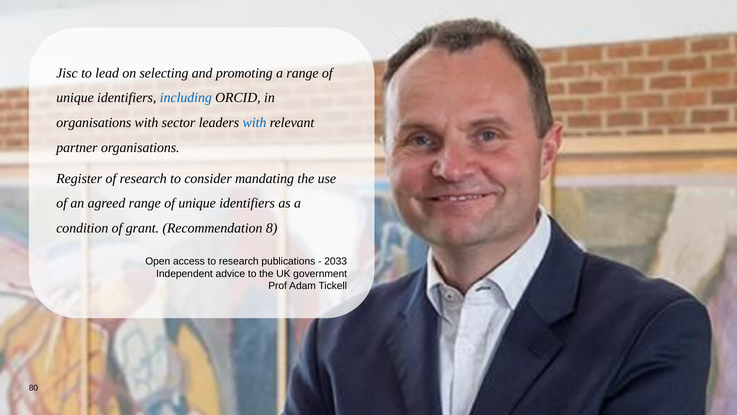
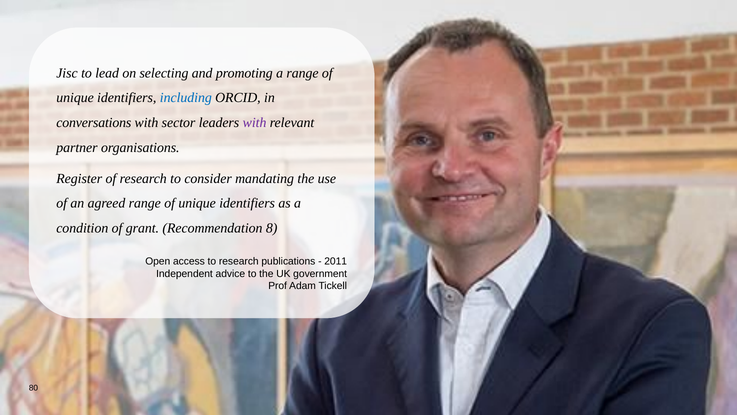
organisations at (94, 123): organisations -> conversations
with at (255, 123) colour: blue -> purple
2033: 2033 -> 2011
